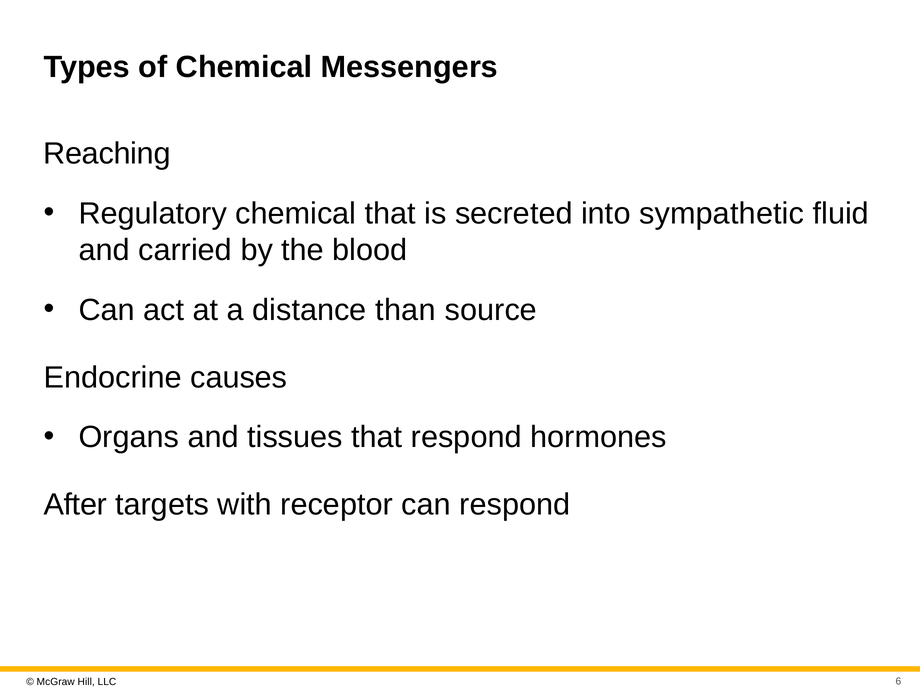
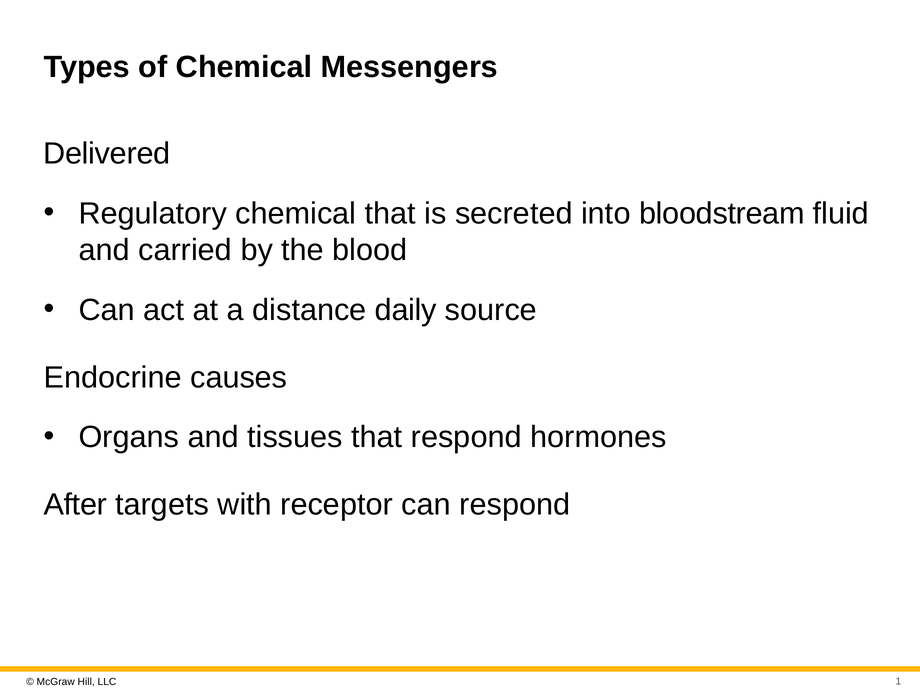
Reaching: Reaching -> Delivered
sympathetic: sympathetic -> bloodstream
than: than -> daily
6: 6 -> 1
